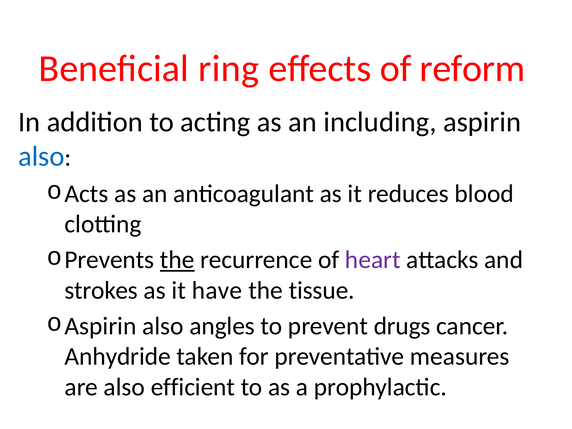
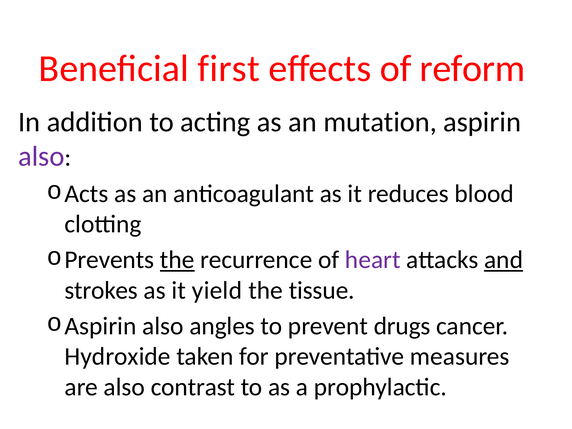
ring: ring -> first
including: including -> mutation
also at (41, 156) colour: blue -> purple
and underline: none -> present
have: have -> yield
Anhydride: Anhydride -> Hydroxide
efficient: efficient -> contrast
